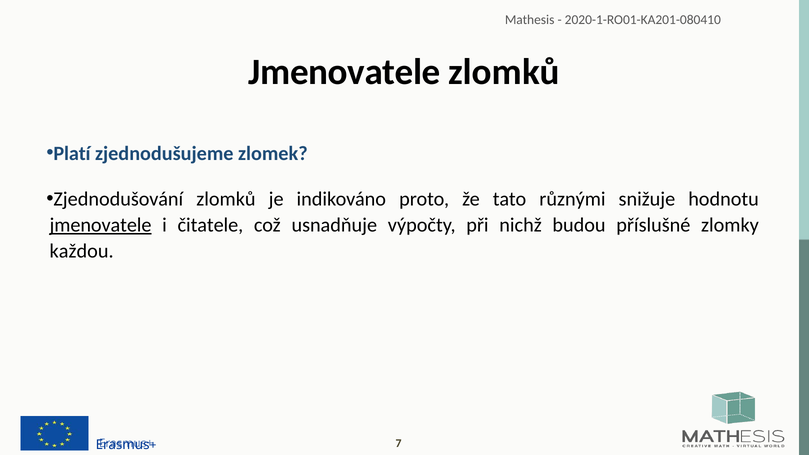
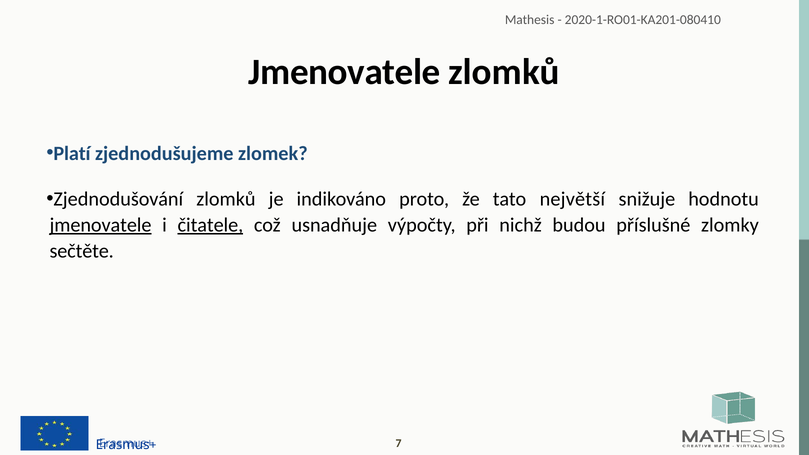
různými: různými -> největší
čitatele underline: none -> present
každou: každou -> sečtěte
